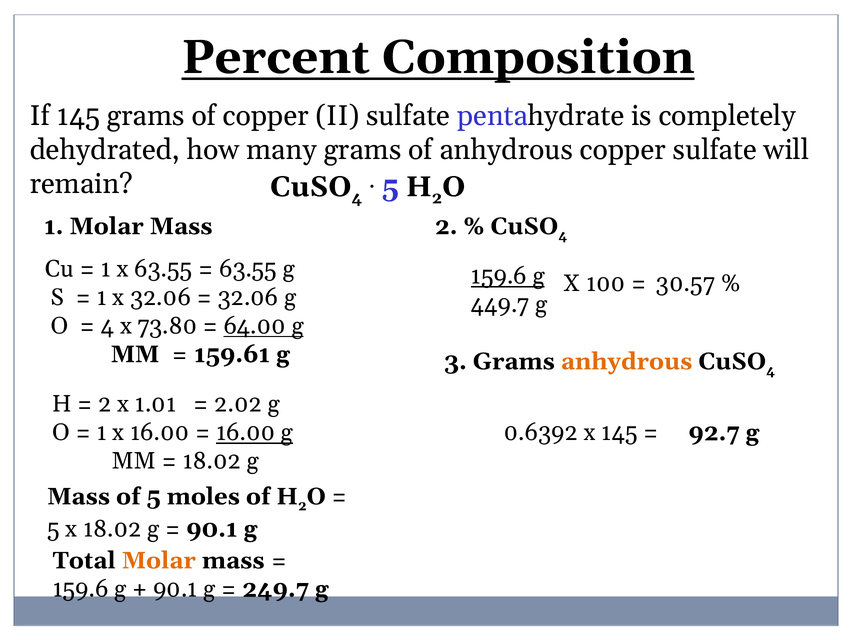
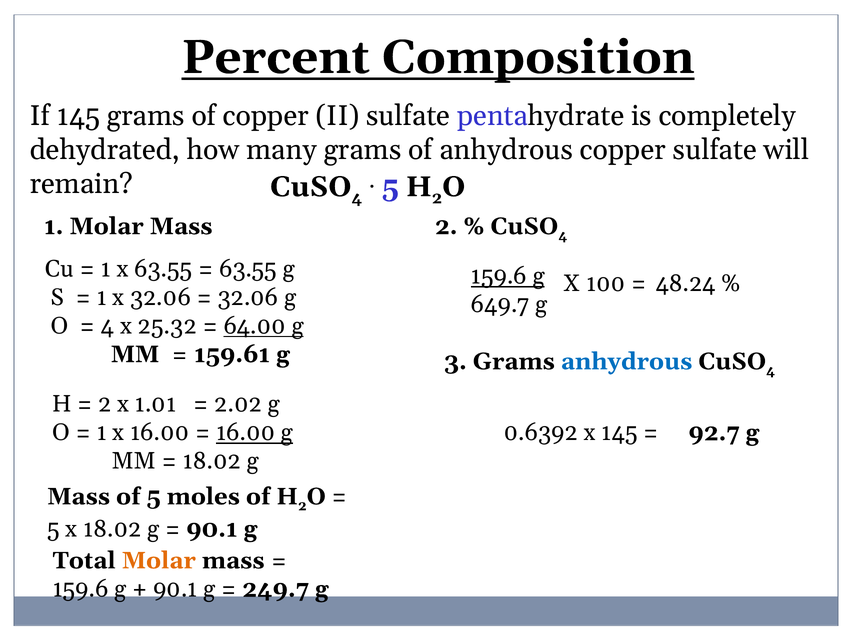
30.57: 30.57 -> 48.24
449.7: 449.7 -> 649.7
73.80: 73.80 -> 25.32
anhydrous at (627, 361) colour: orange -> blue
